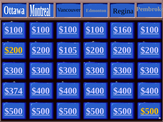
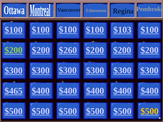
$160: $160 -> $103
$200 at (14, 50) colour: yellow -> light green
$105: $105 -> $260
$374: $374 -> $465
